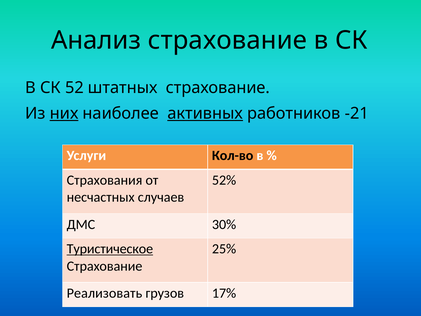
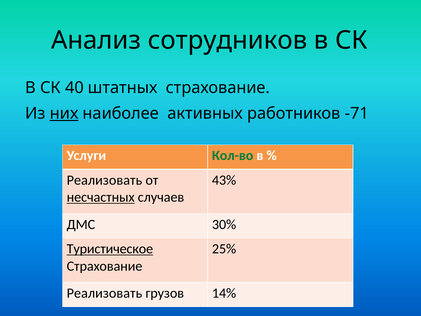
Анализ страхование: страхование -> сотрудников
52: 52 -> 40
активных underline: present -> none
-21: -21 -> -71
Кол-во colour: black -> green
Страхования at (105, 180): Страхования -> Реализовать
52%: 52% -> 43%
несчастных underline: none -> present
17%: 17% -> 14%
